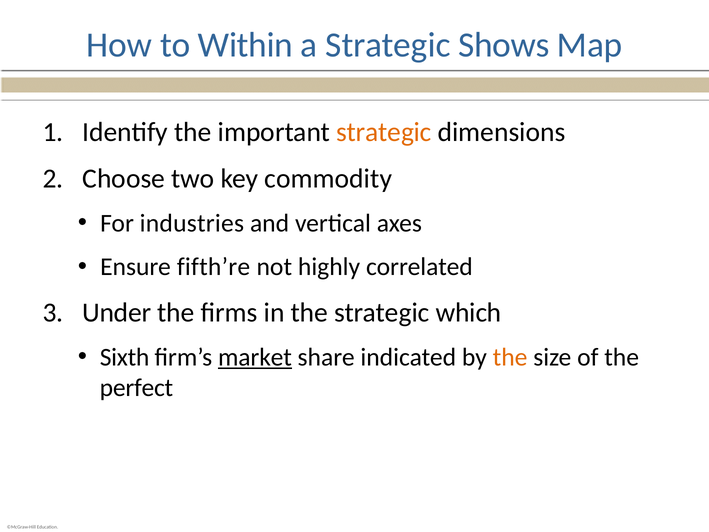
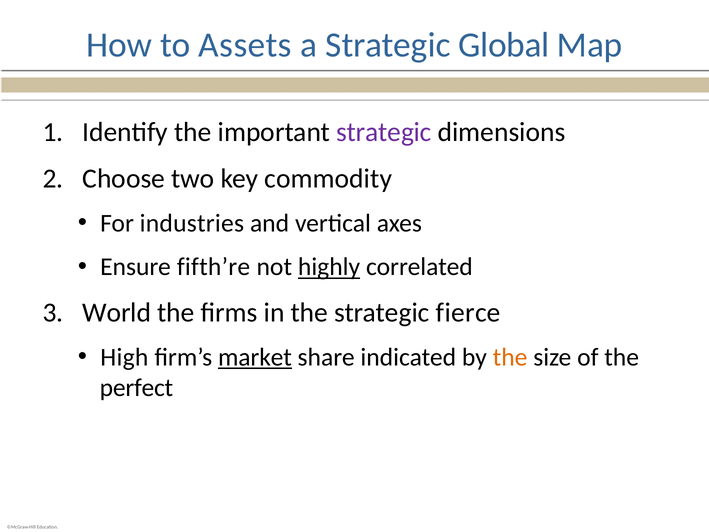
Within: Within -> Assets
Shows: Shows -> Global
strategic at (384, 132) colour: orange -> purple
highly underline: none -> present
Under: Under -> World
which: which -> fierce
Sixth: Sixth -> High
